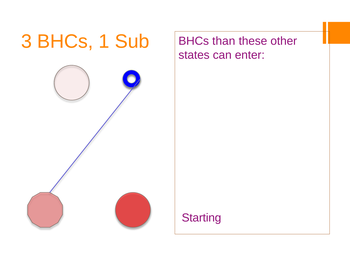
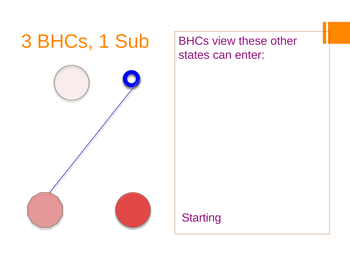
than: than -> view
